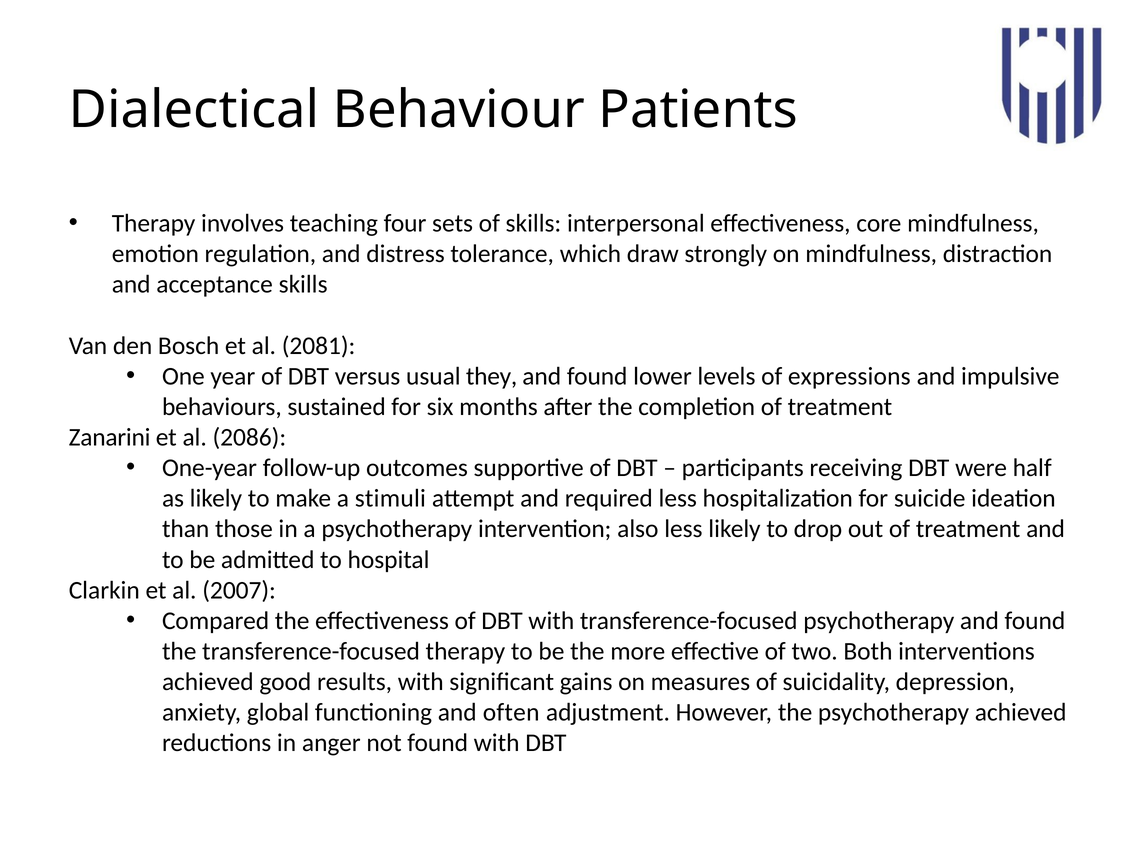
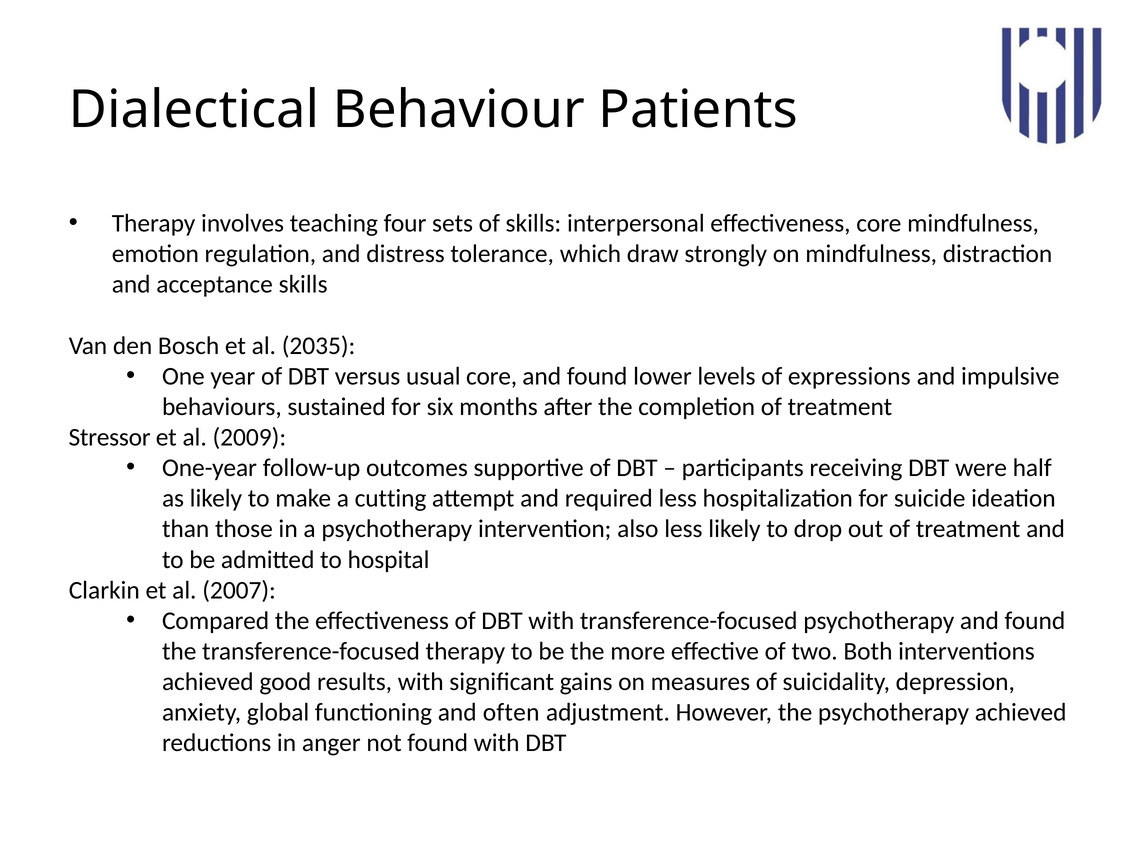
2081: 2081 -> 2035
usual they: they -> core
Zanarini: Zanarini -> Stressor
2086: 2086 -> 2009
stimuli: stimuli -> cutting
